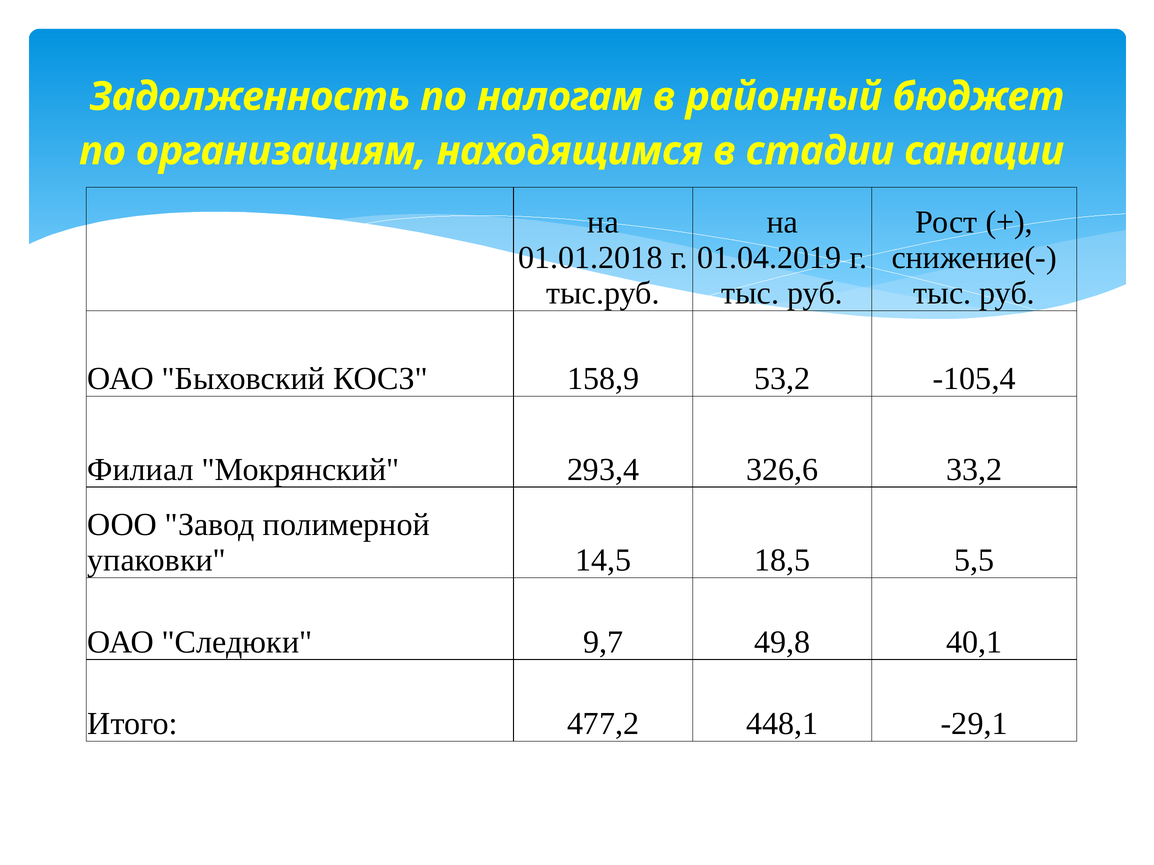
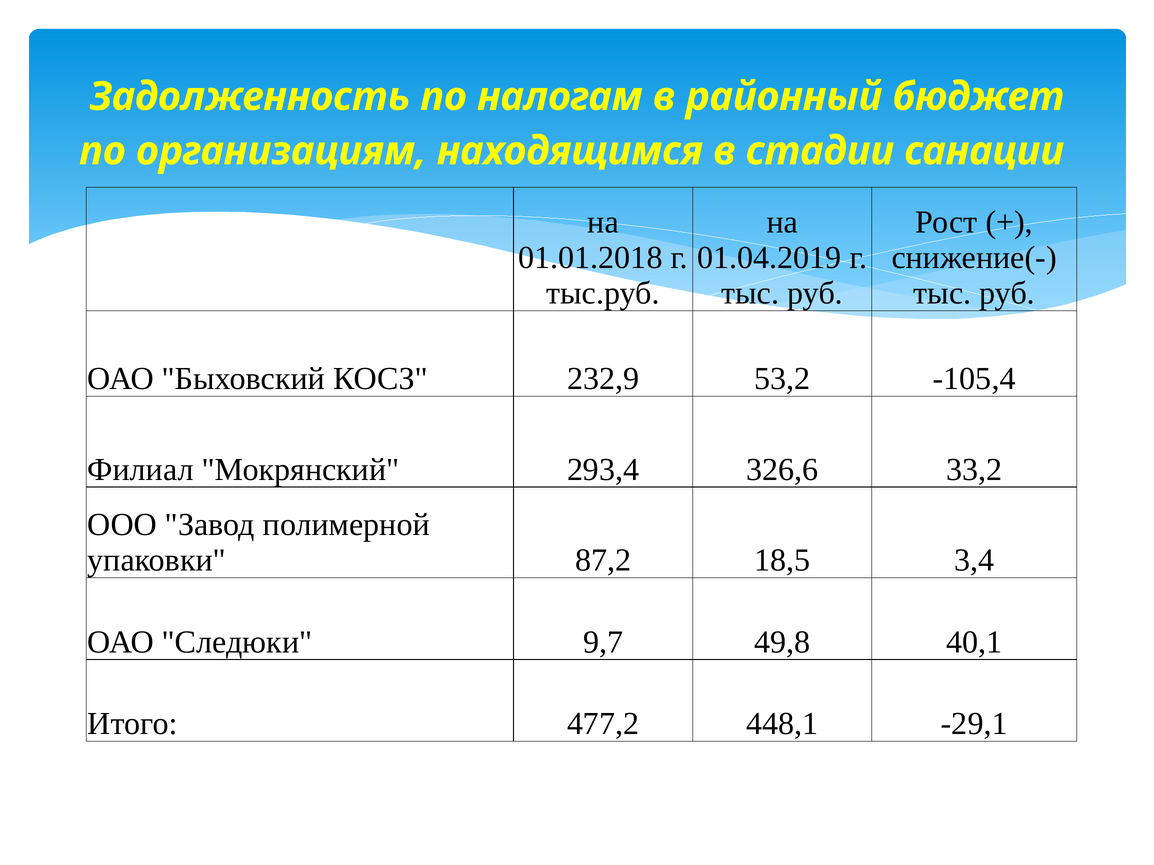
158,9: 158,9 -> 232,9
14,5: 14,5 -> 87,2
5,5: 5,5 -> 3,4
